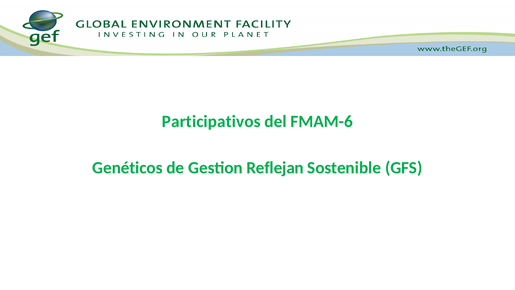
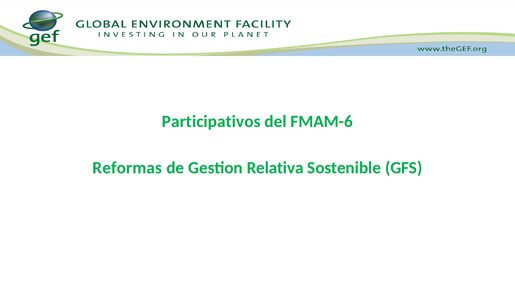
Genéticos: Genéticos -> Reformas
Reflejan: Reflejan -> Relativa
